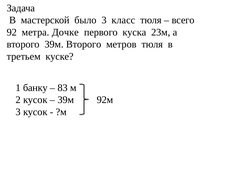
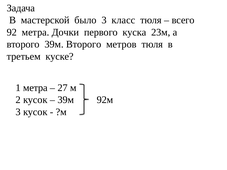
Дочке: Дочке -> Дочки
1 банку: банку -> метра
83: 83 -> 27
